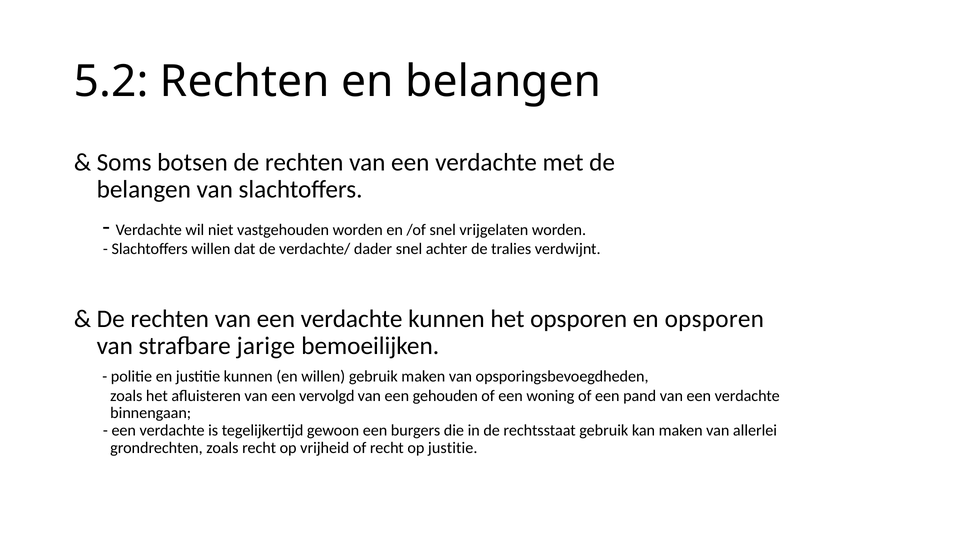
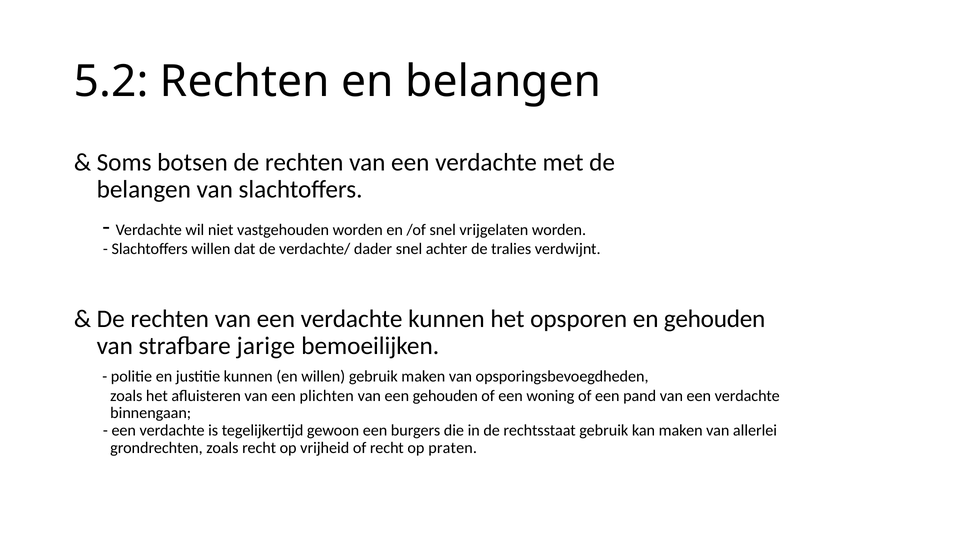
en opsporen: opsporen -> gehouden
vervolgd: vervolgd -> plichten
op justitie: justitie -> praten
